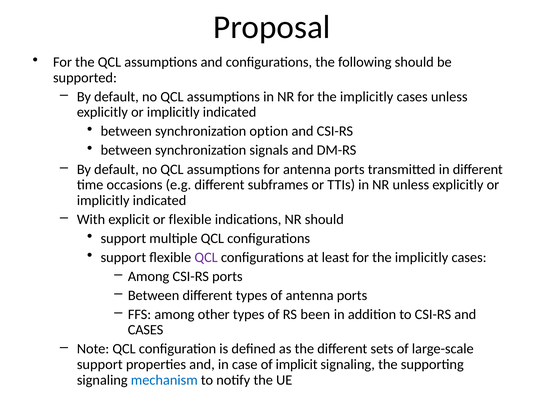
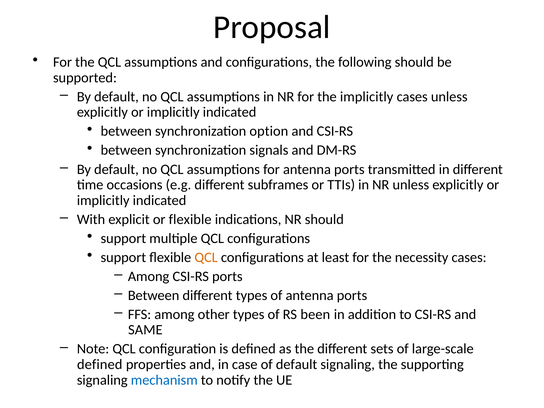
QCL at (206, 257) colour: purple -> orange
least for the implicitly: implicitly -> necessity
CASES at (146, 330): CASES -> SAME
support at (100, 364): support -> defined
of implicit: implicit -> default
